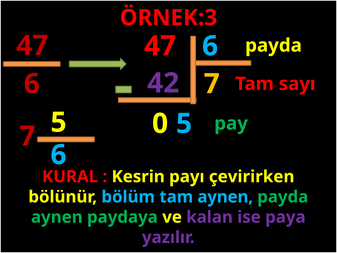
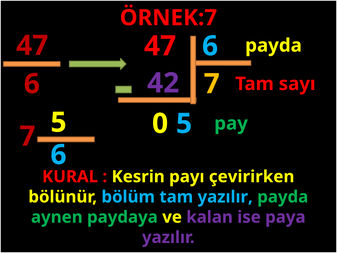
ÖRNEK:3: ÖRNEK:3 -> ÖRNEK:7
tam aynen: aynen -> yazılır
